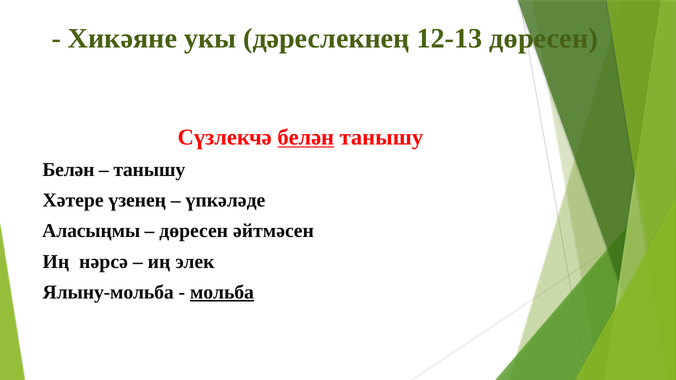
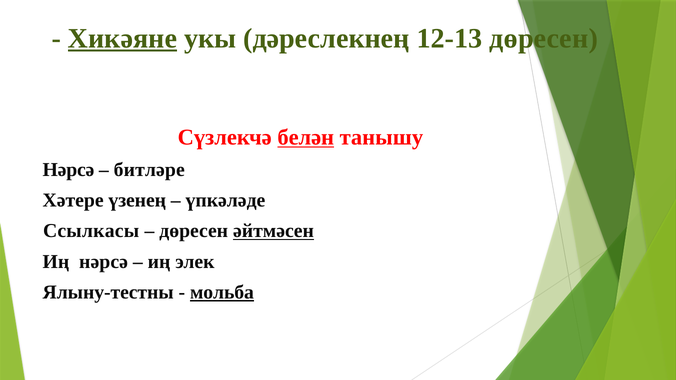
Хикәяне underline: none -> present
Белән at (68, 170): Белән -> Нәрсә
танышу at (149, 170): танышу -> битләре
Аласыңмы: Аласыңмы -> Ссылкасы
әйтмәсен underline: none -> present
Ялыну-мольба: Ялыну-мольба -> Ялыну-тестны
